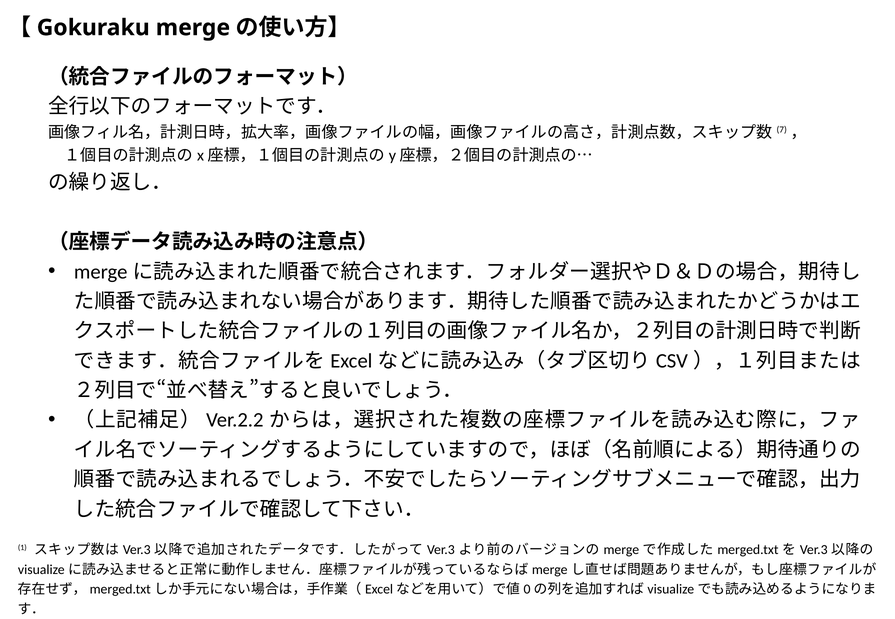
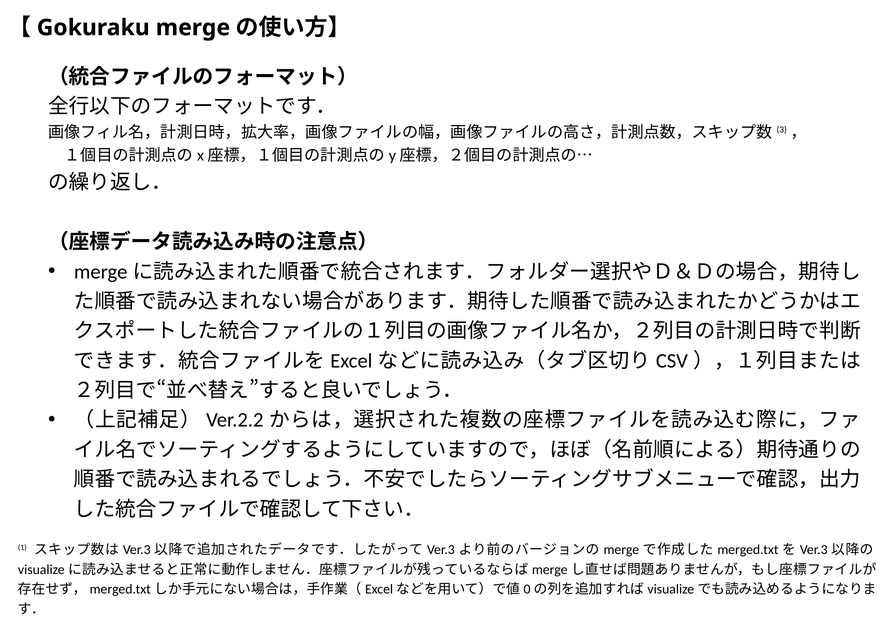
7: 7 -> 3
